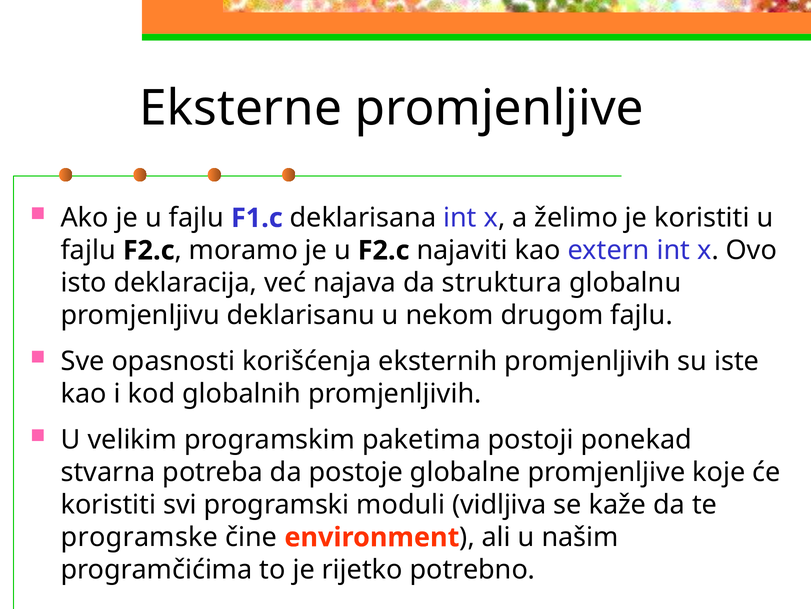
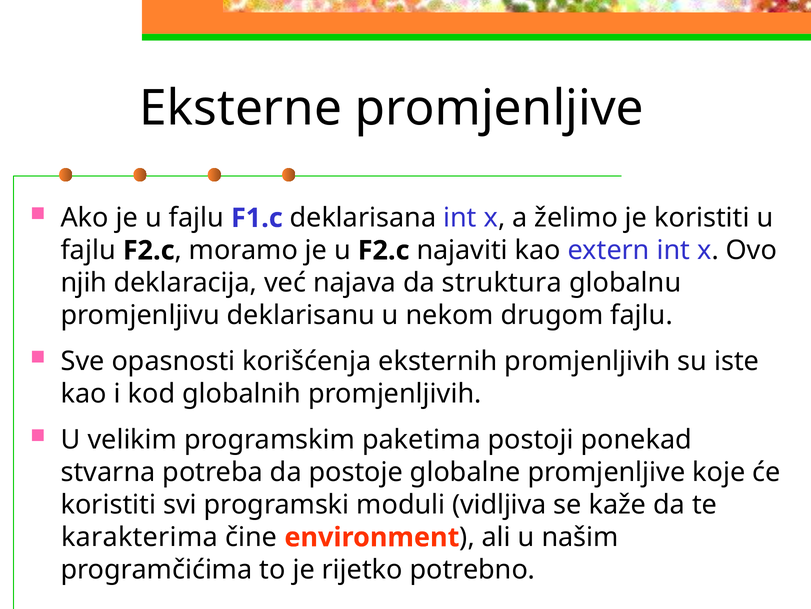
isto: isto -> njih
programske: programske -> karakterima
